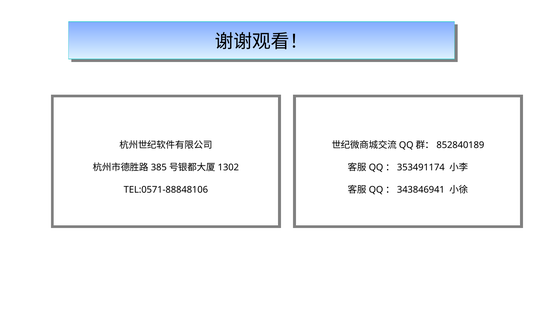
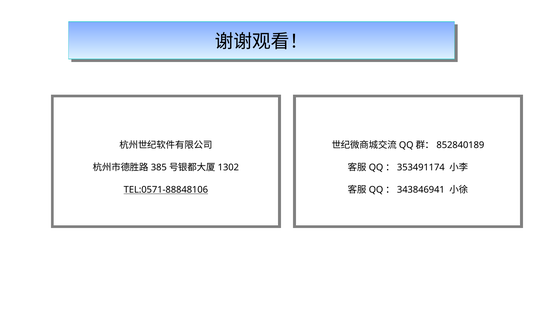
TEL:0571-88848106 underline: none -> present
